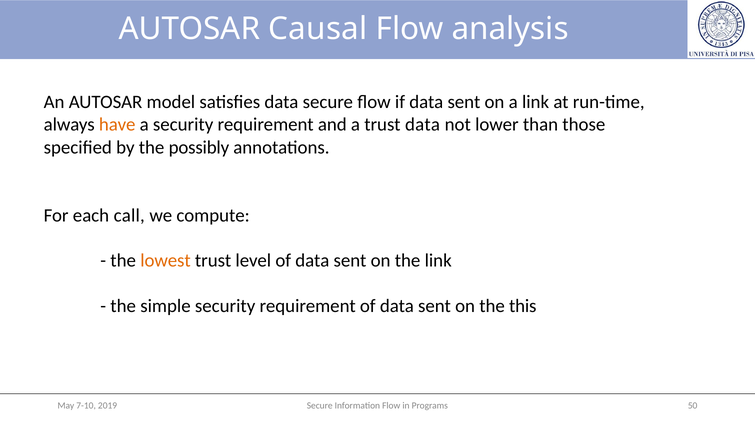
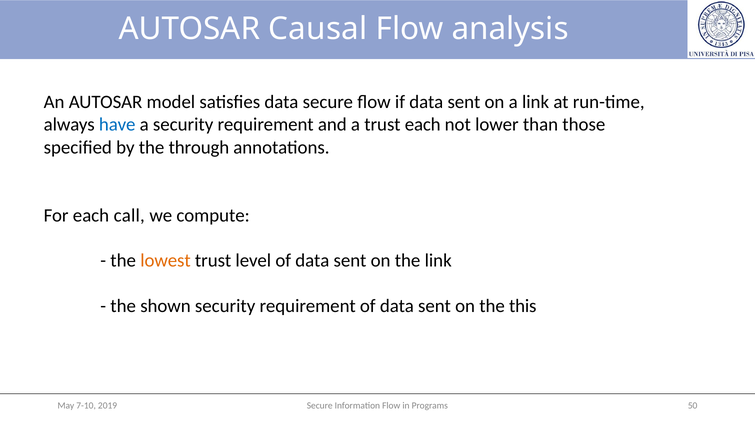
have colour: orange -> blue
trust data: data -> each
possibly: possibly -> through
simple: simple -> shown
